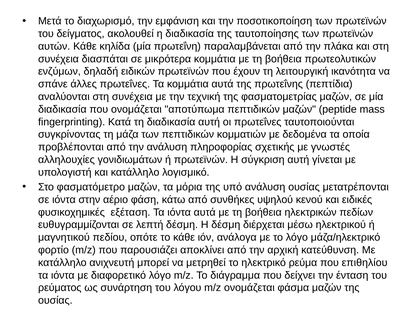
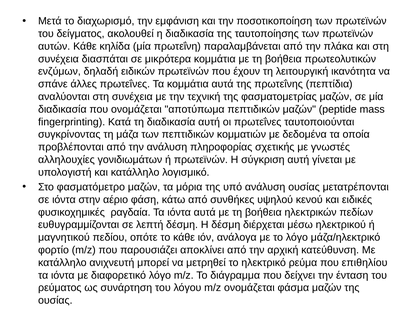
εξέταση: εξέταση -> ραγδαία
